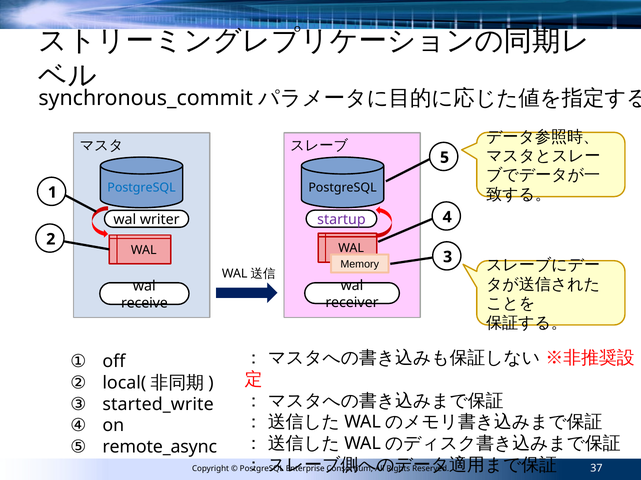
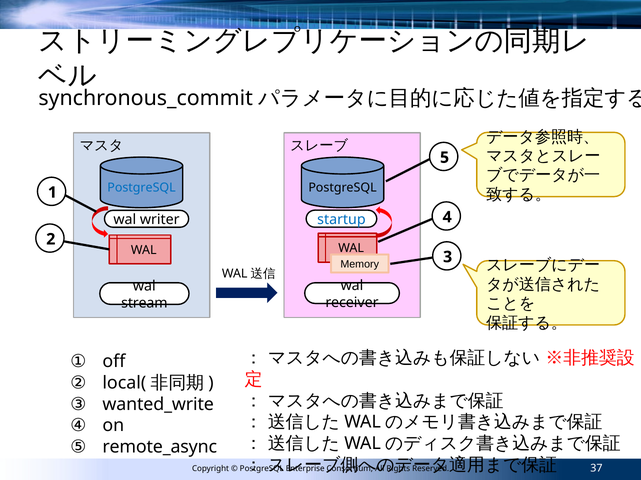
startup colour: purple -> blue
receive: receive -> stream
started_write: started_write -> wanted_write
